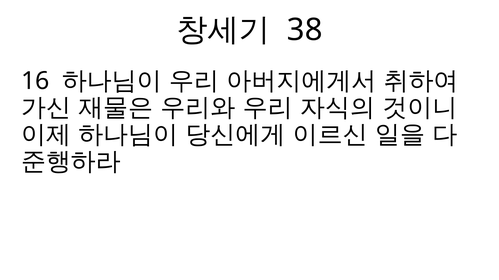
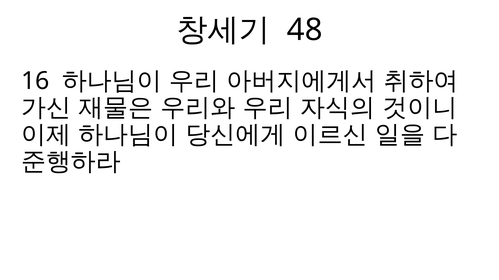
38: 38 -> 48
